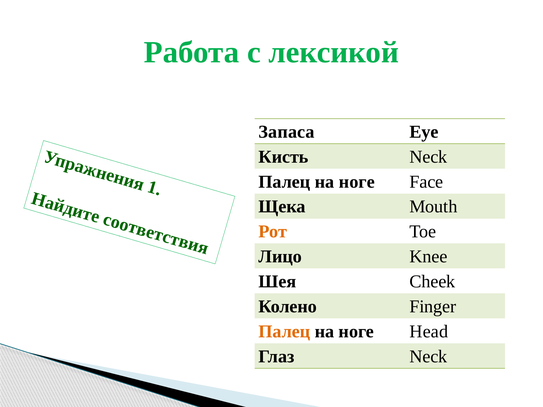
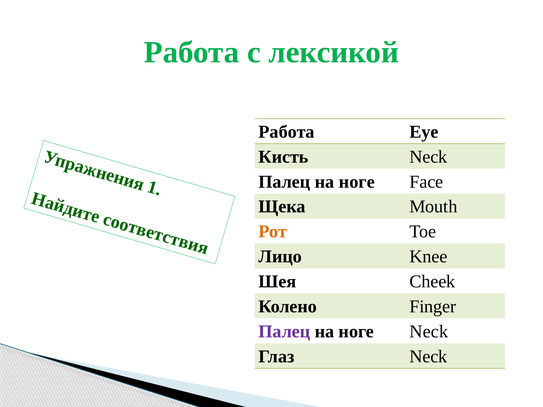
Запаса at (287, 132): Запаса -> Работа
Палец at (284, 332) colour: orange -> purple
ноге Head: Head -> Neck
